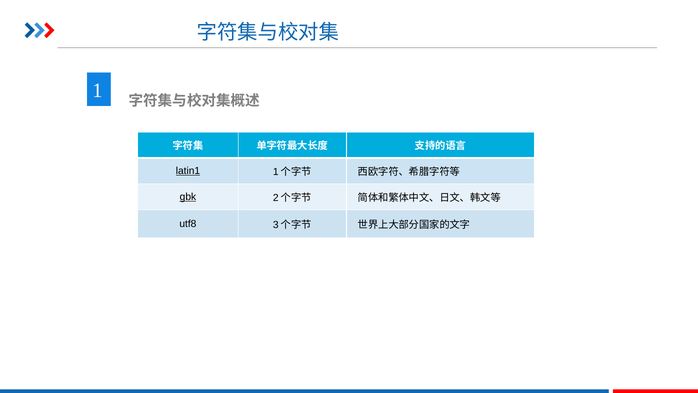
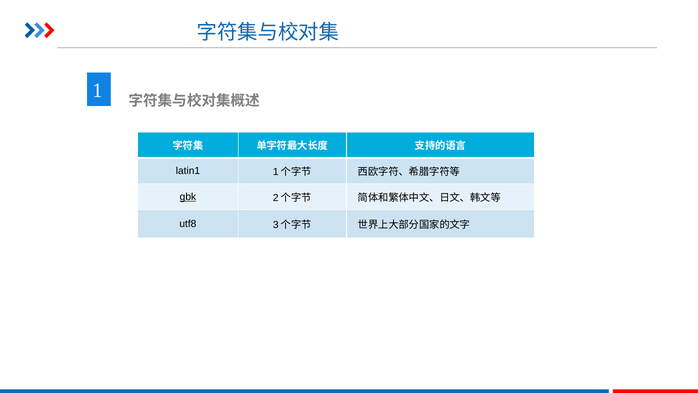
latin1 underline: present -> none
